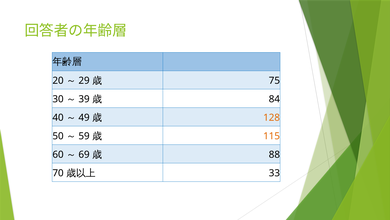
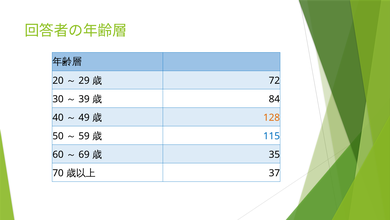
75: 75 -> 72
115 colour: orange -> blue
88: 88 -> 35
33: 33 -> 37
